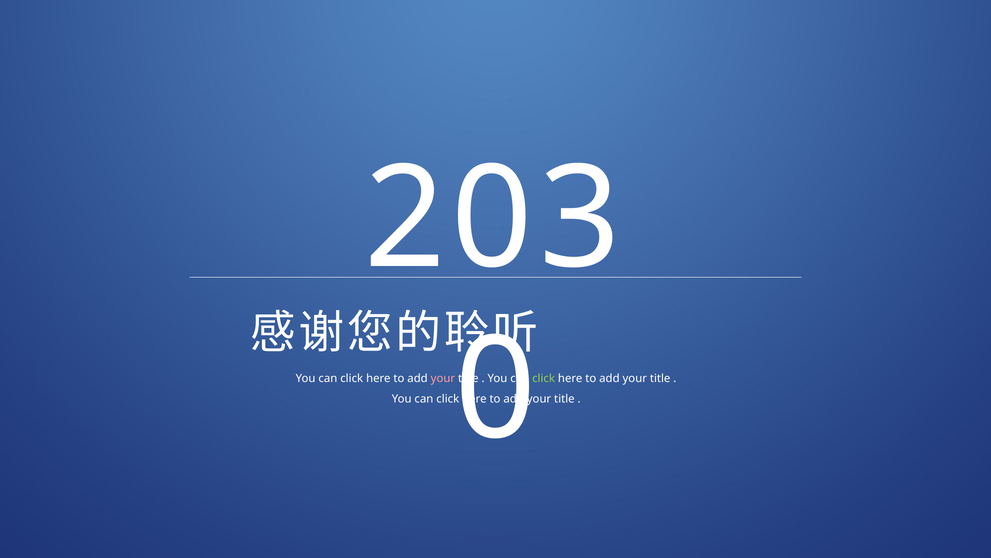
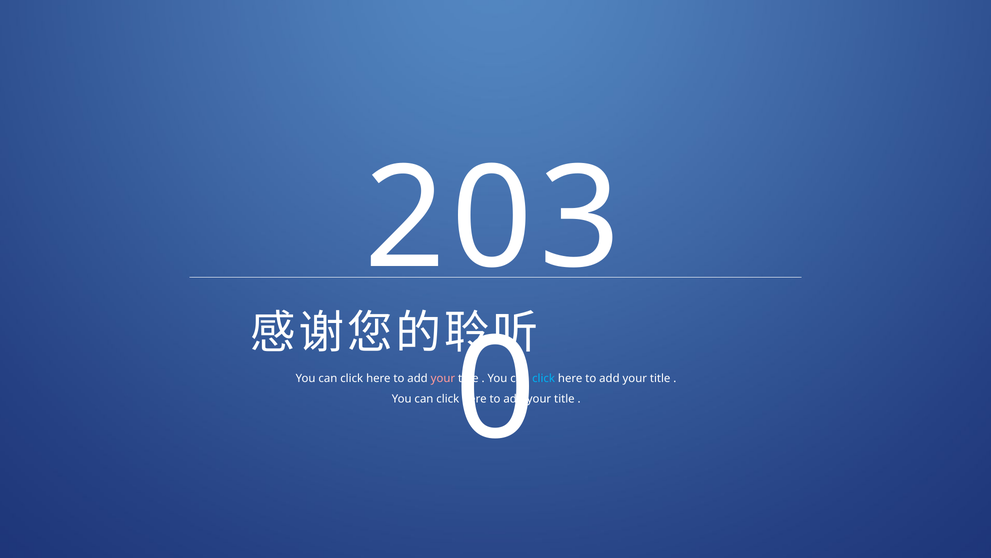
click at (544, 378) colour: light green -> light blue
